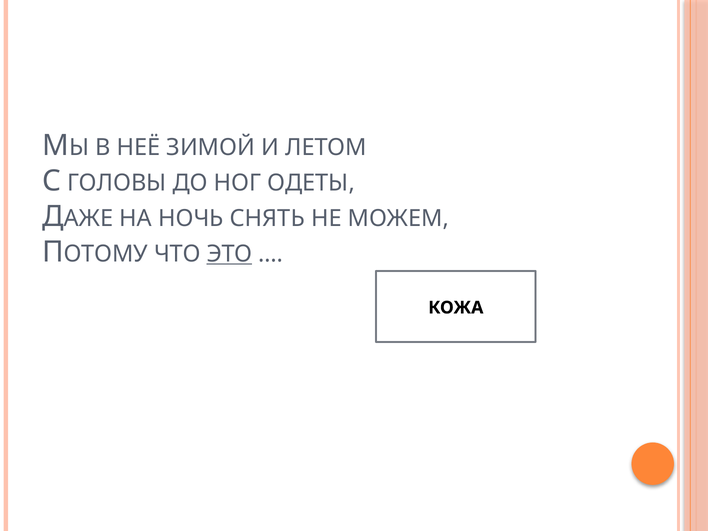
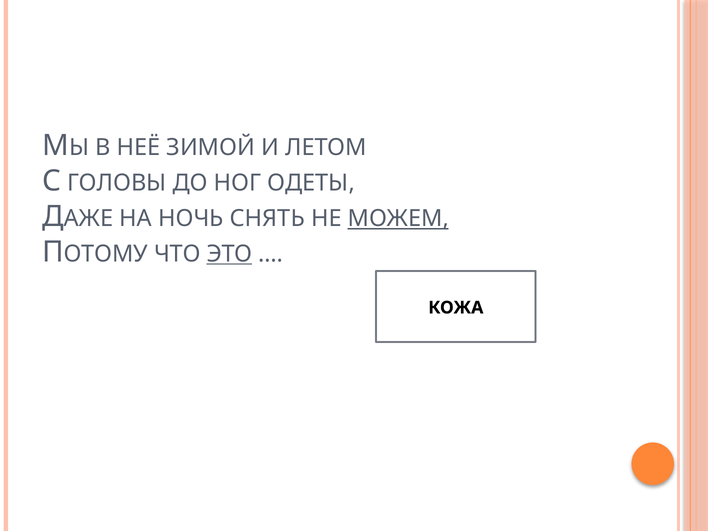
МОЖЕМ underline: none -> present
